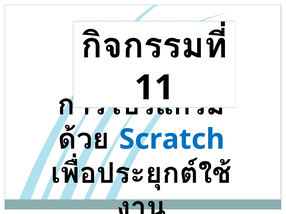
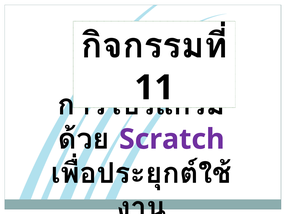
Scratch colour: blue -> purple
